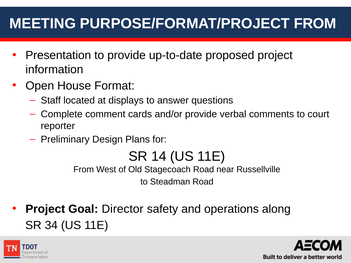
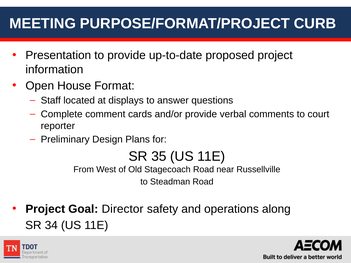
PURPOSE/FORMAT/PROJECT FROM: FROM -> CURB
14: 14 -> 35
